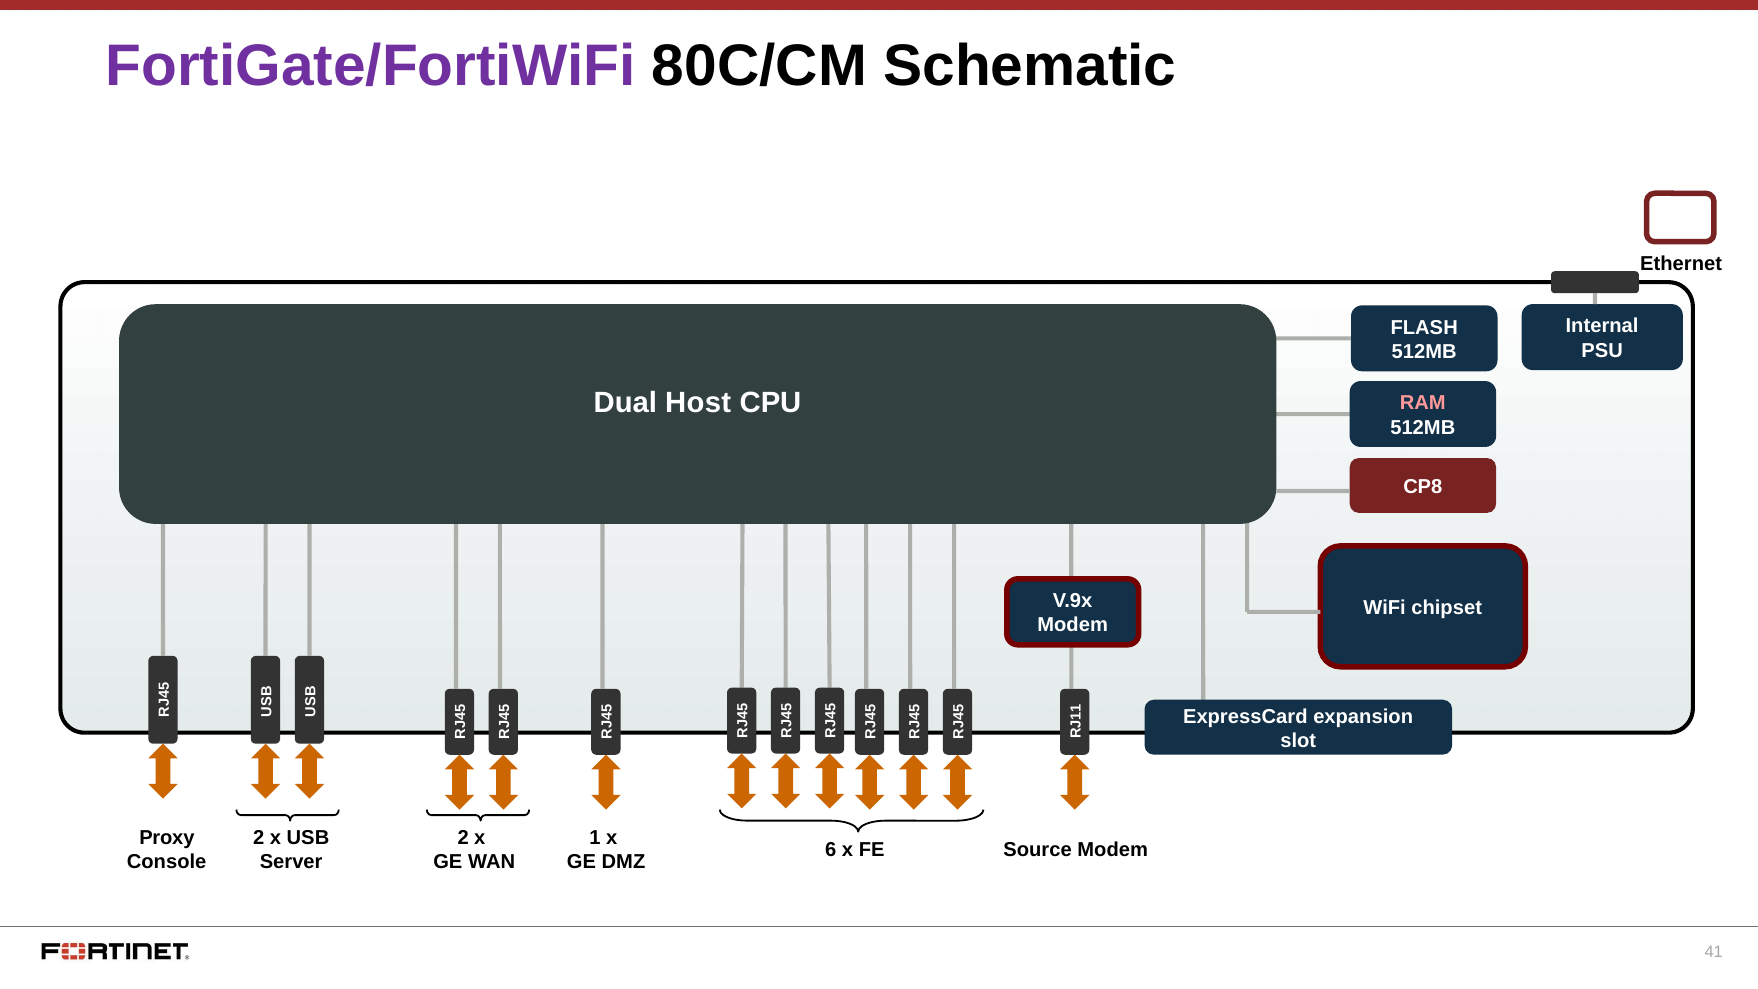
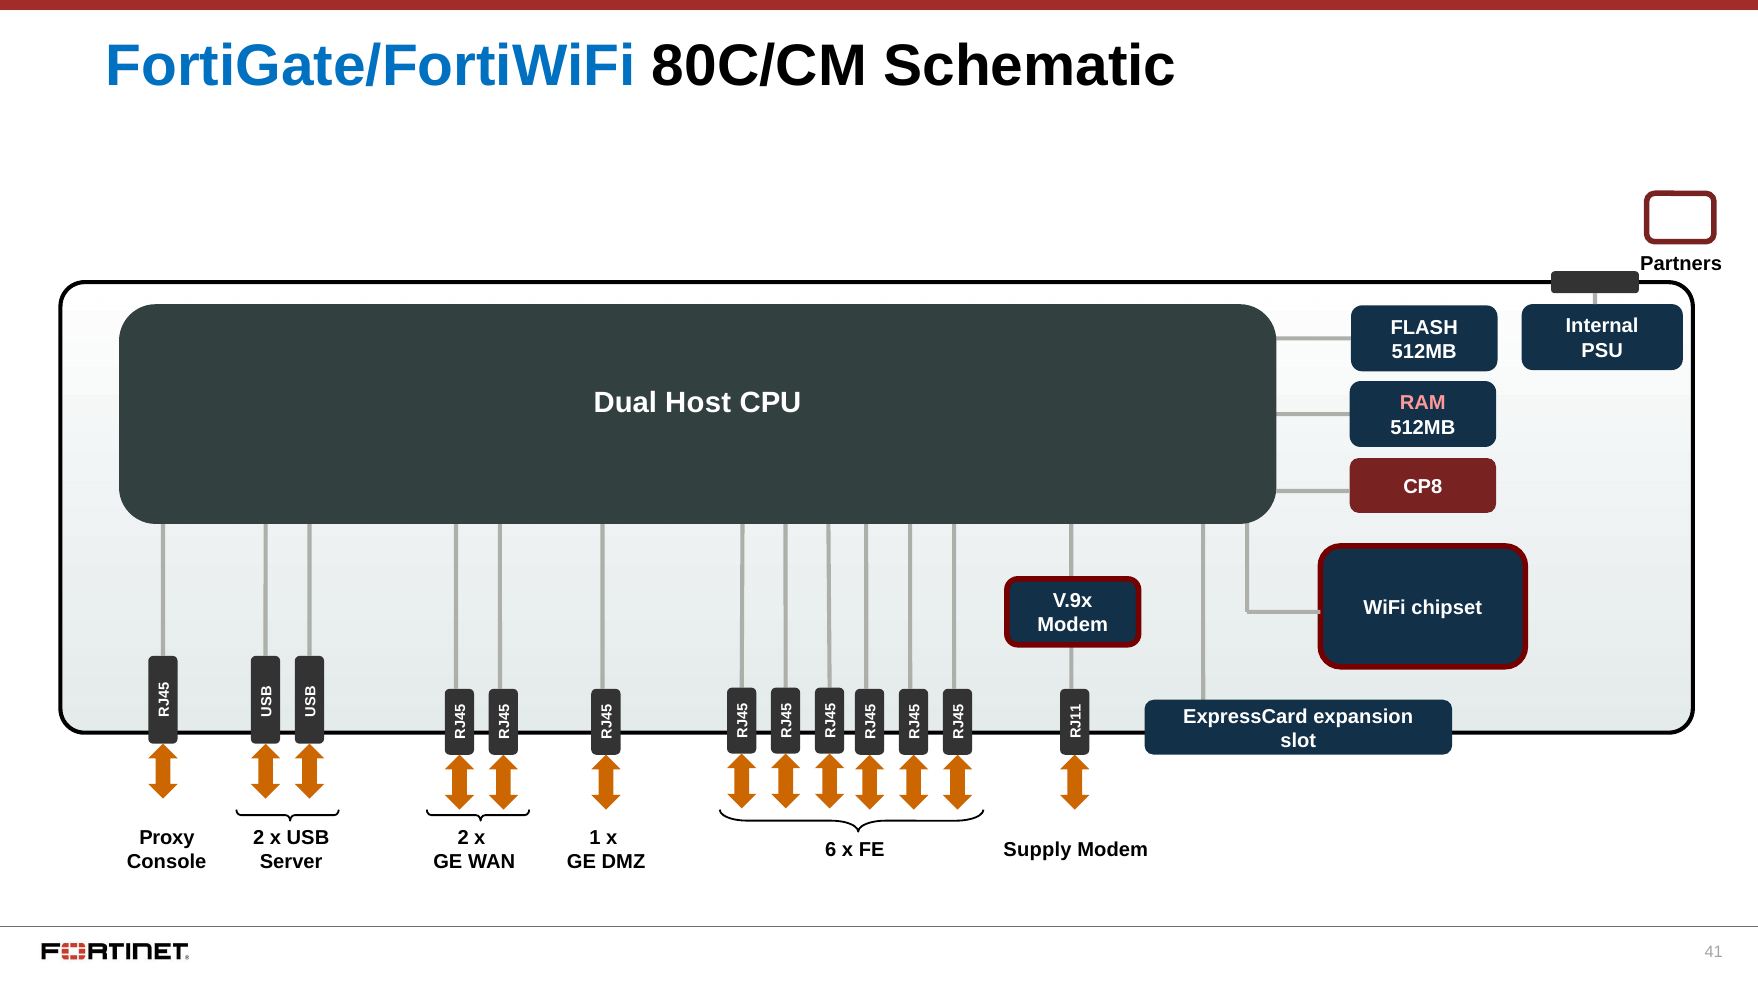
FortiGate/FortiWiFi colour: purple -> blue
Ethernet: Ethernet -> Partners
Source: Source -> Supply
